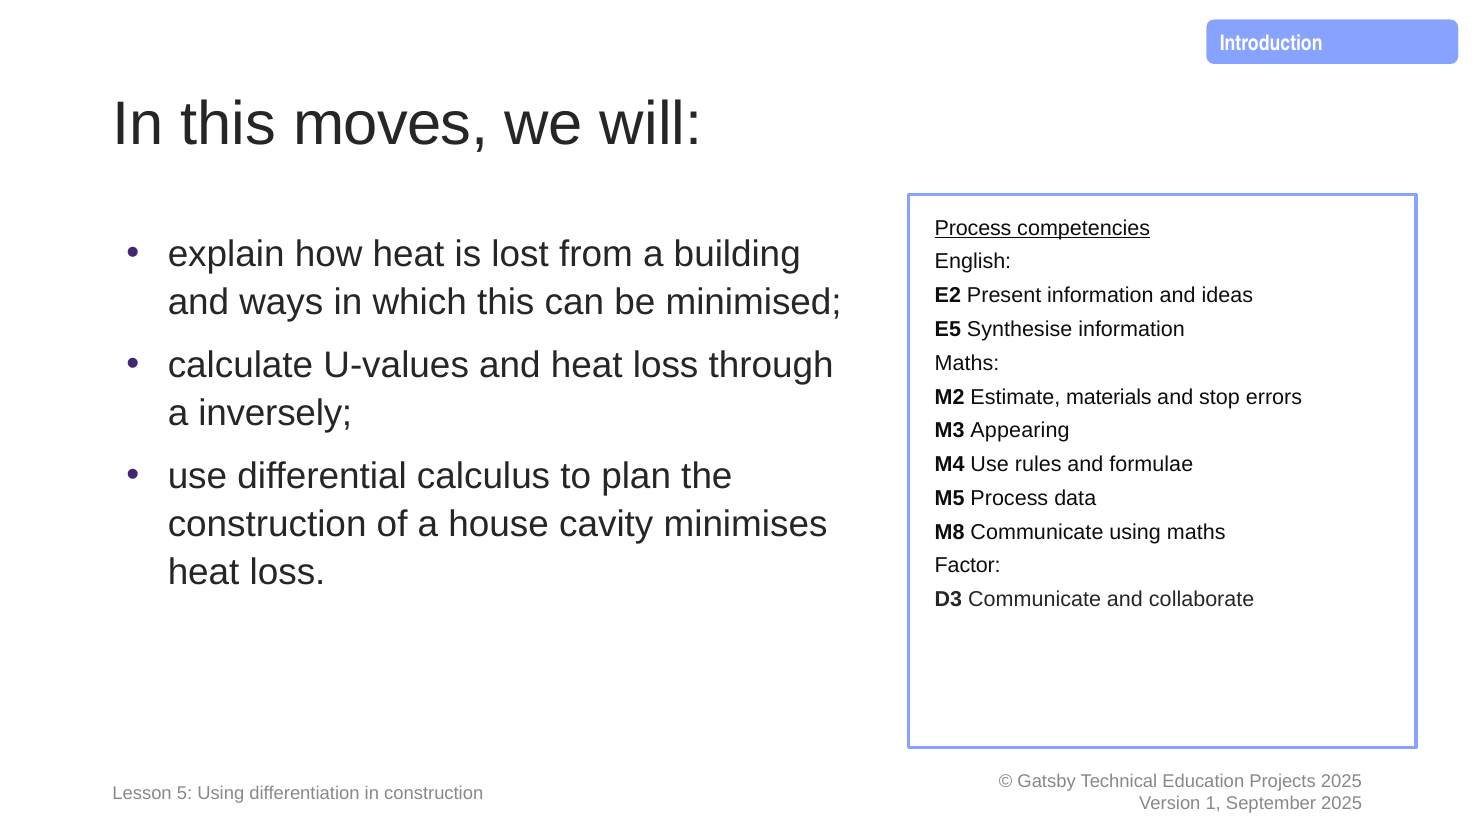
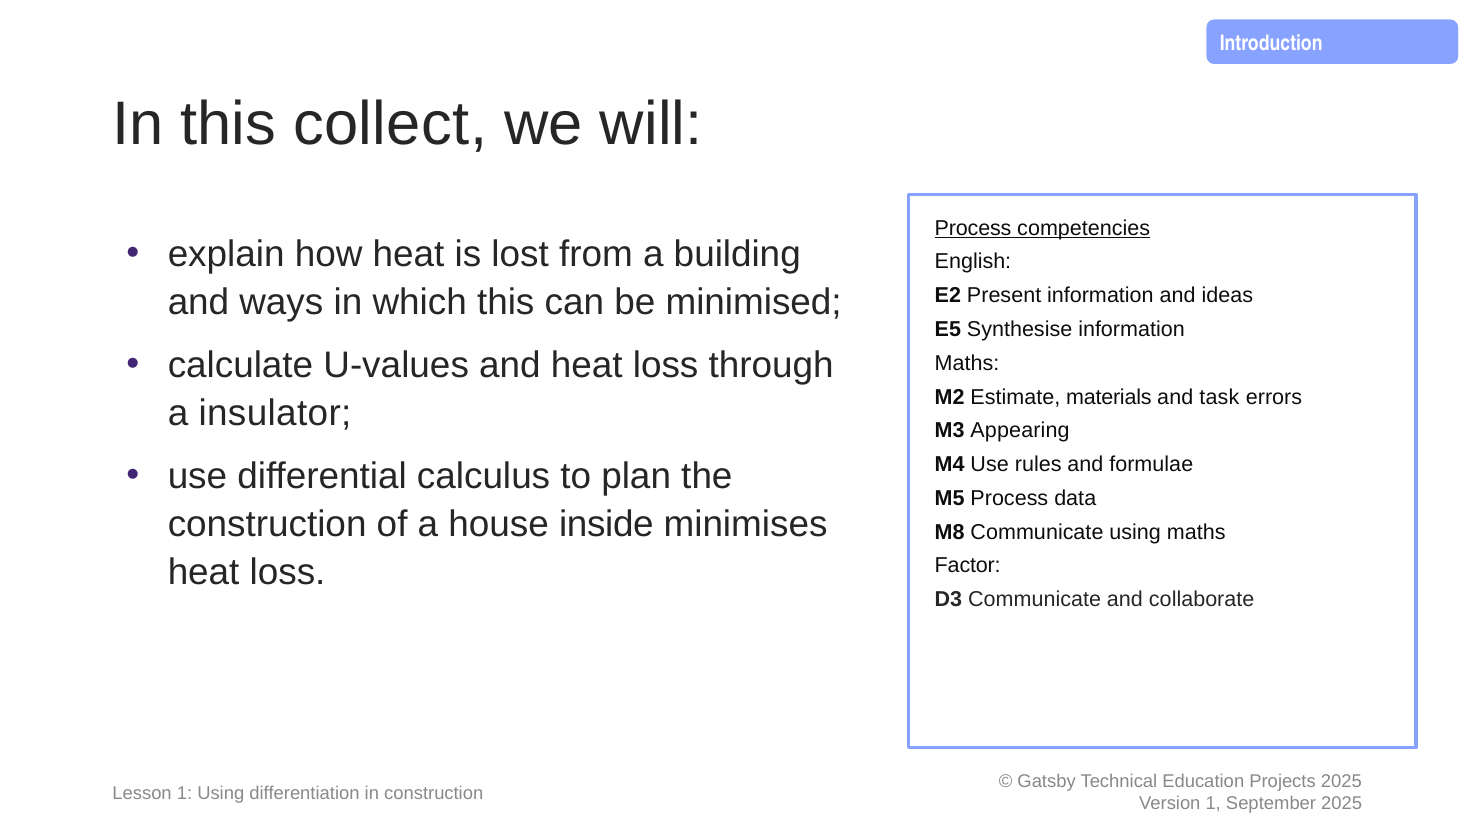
moves: moves -> collect
stop: stop -> task
inversely: inversely -> insulator
cavity: cavity -> inside
Lesson 5: 5 -> 1
